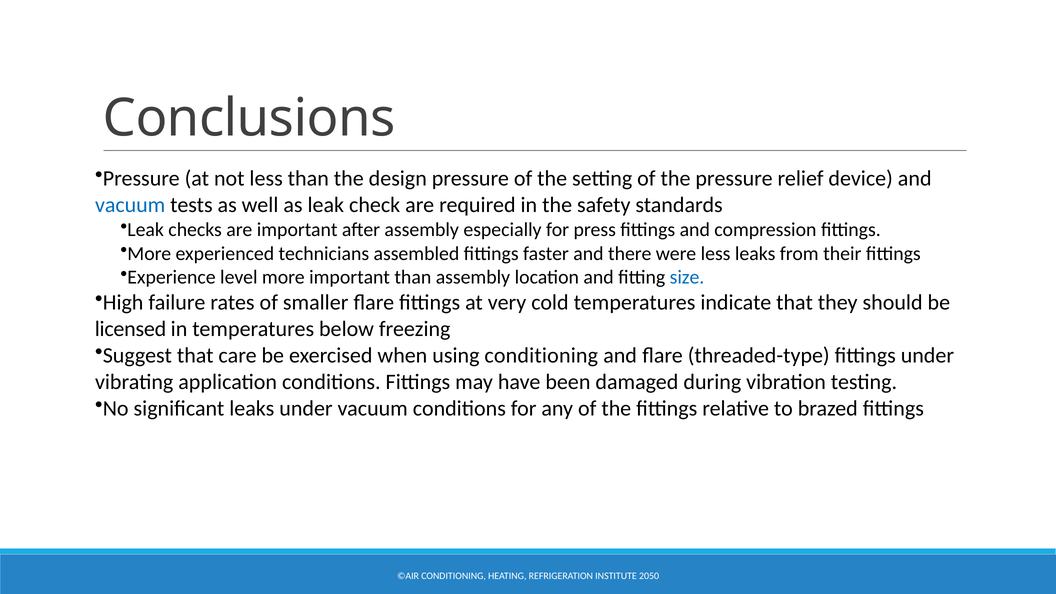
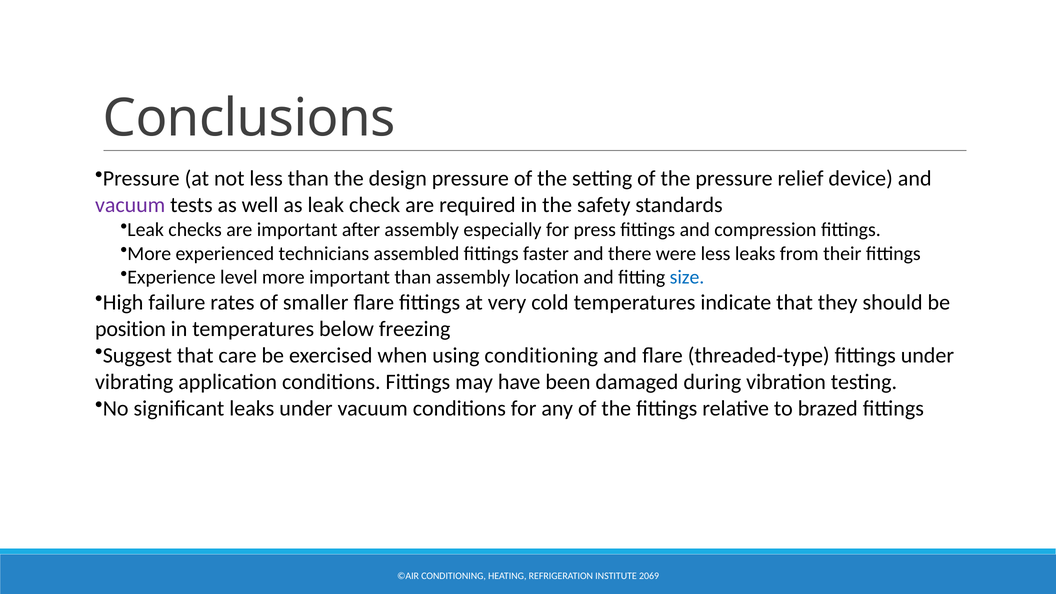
vacuum at (130, 205) colour: blue -> purple
licensed: licensed -> position
2050: 2050 -> 2069
